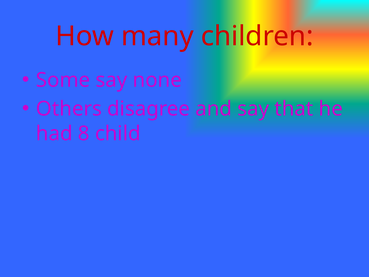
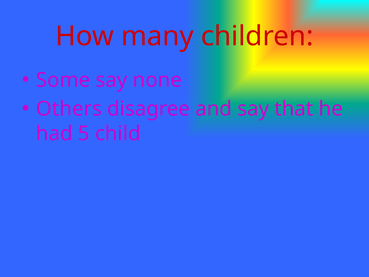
8: 8 -> 5
